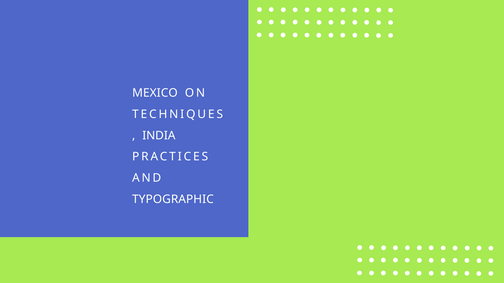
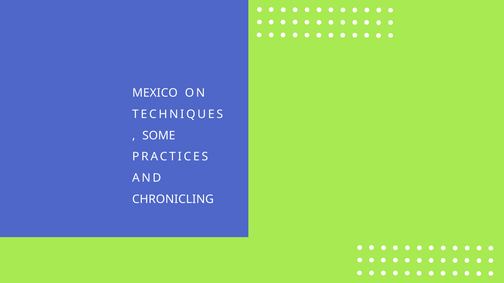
INDIA: INDIA -> SOME
TYPOGRAPHIC: TYPOGRAPHIC -> CHRONICLING
